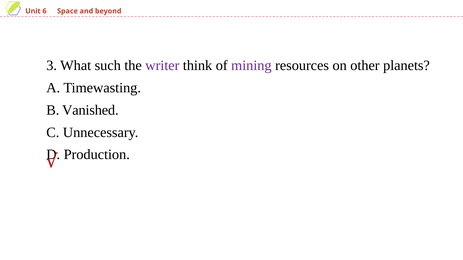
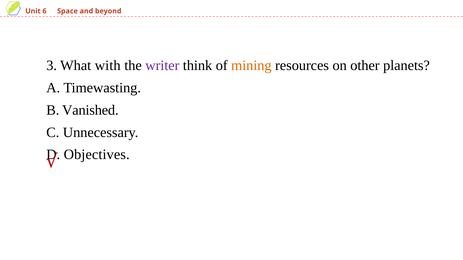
such: such -> with
mining colour: purple -> orange
Production: Production -> Objectives
